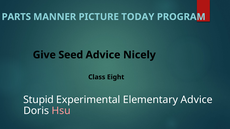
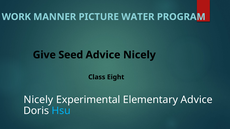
PARTS: PARTS -> WORK
TODAY: TODAY -> WATER
Stupid at (39, 100): Stupid -> Nicely
Hsu colour: pink -> light blue
